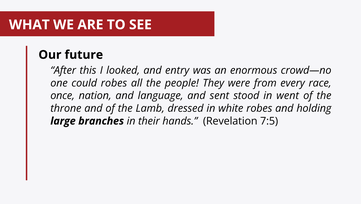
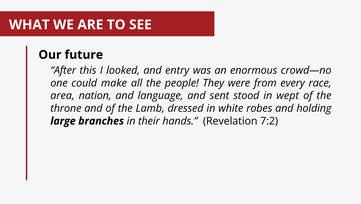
could robes: robes -> make
once: once -> area
went: went -> wept
7:5: 7:5 -> 7:2
